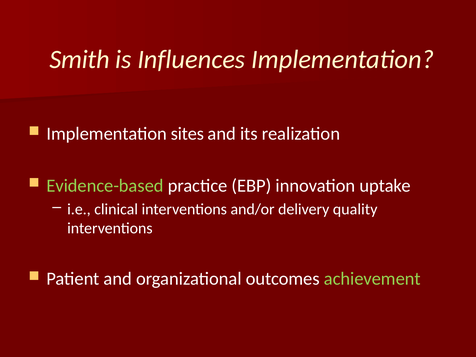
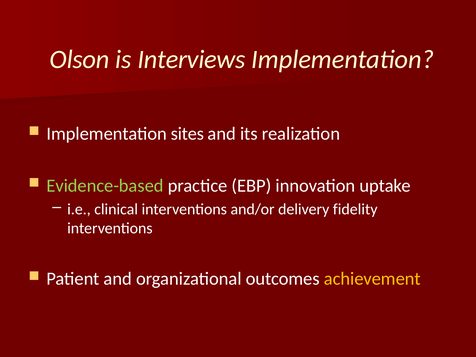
Smith: Smith -> Olson
Influences: Influences -> Interviews
quality: quality -> fidelity
achievement colour: light green -> yellow
